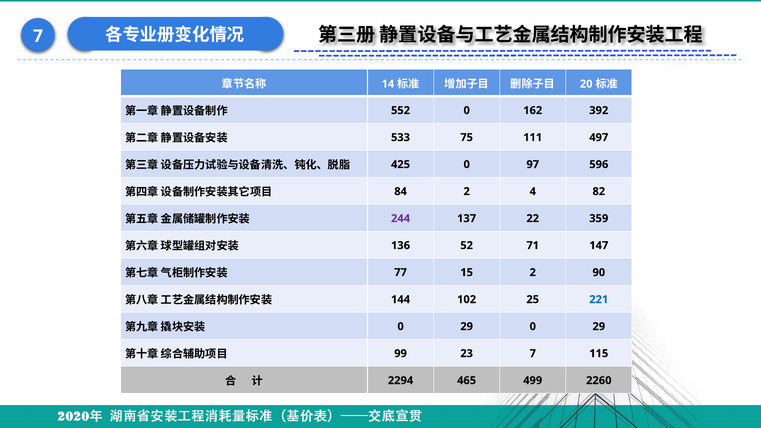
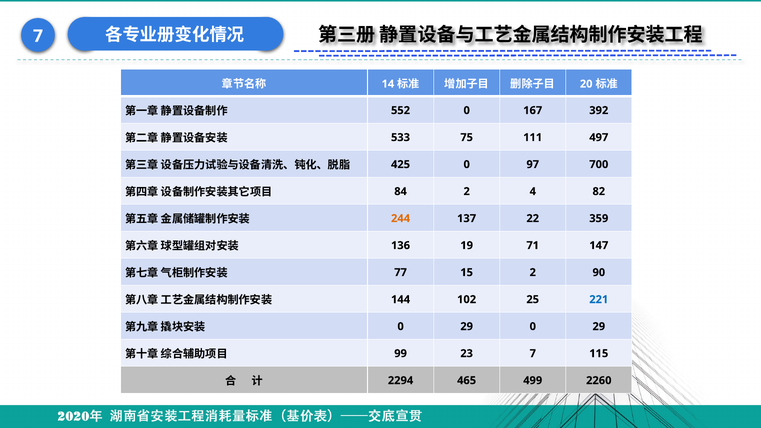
162: 162 -> 167
596: 596 -> 700
244 colour: purple -> orange
52: 52 -> 19
